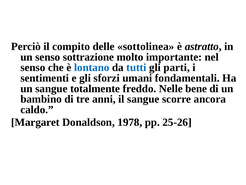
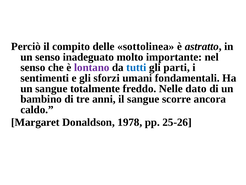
sottrazione: sottrazione -> inadeguato
lontano colour: blue -> purple
bene: bene -> dato
